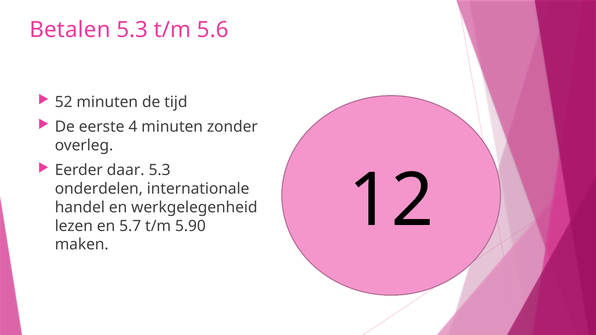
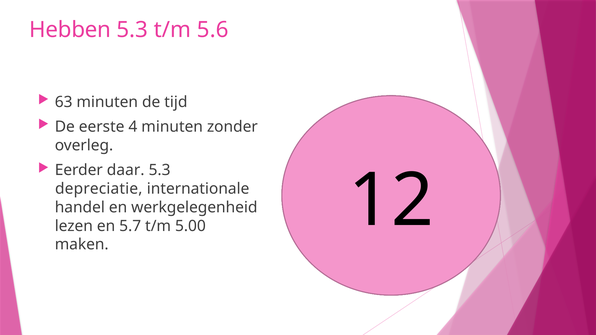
Betalen: Betalen -> Hebben
52: 52 -> 63
onderdelen: onderdelen -> depreciatie
5.90: 5.90 -> 5.00
